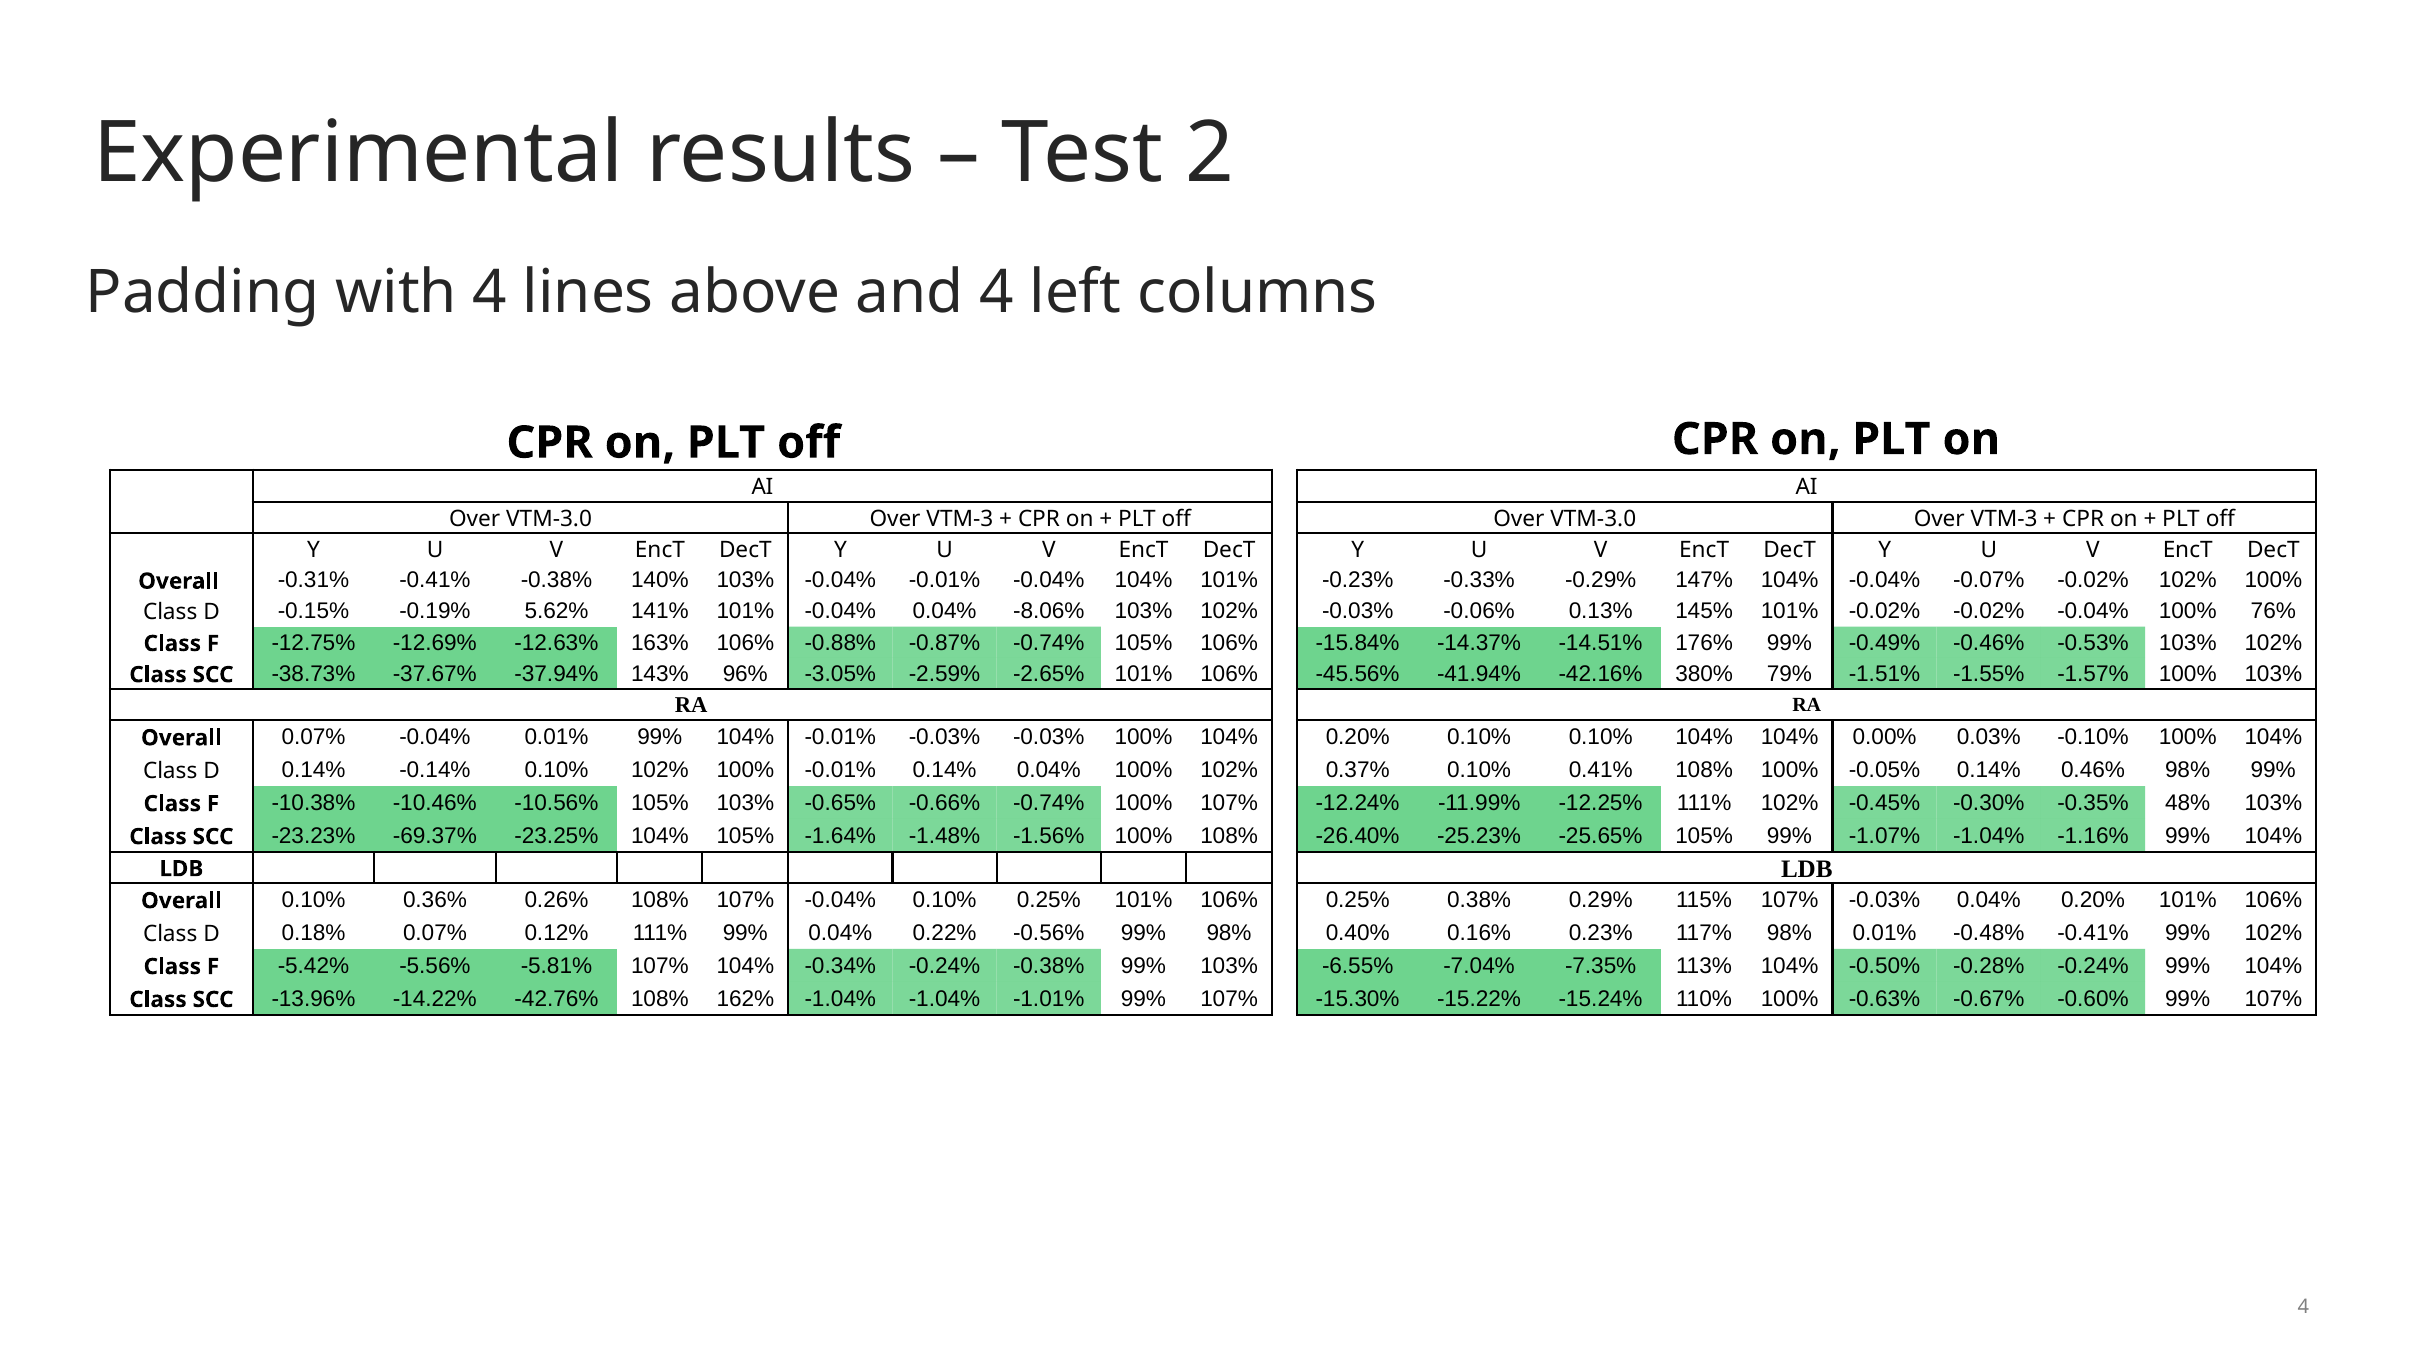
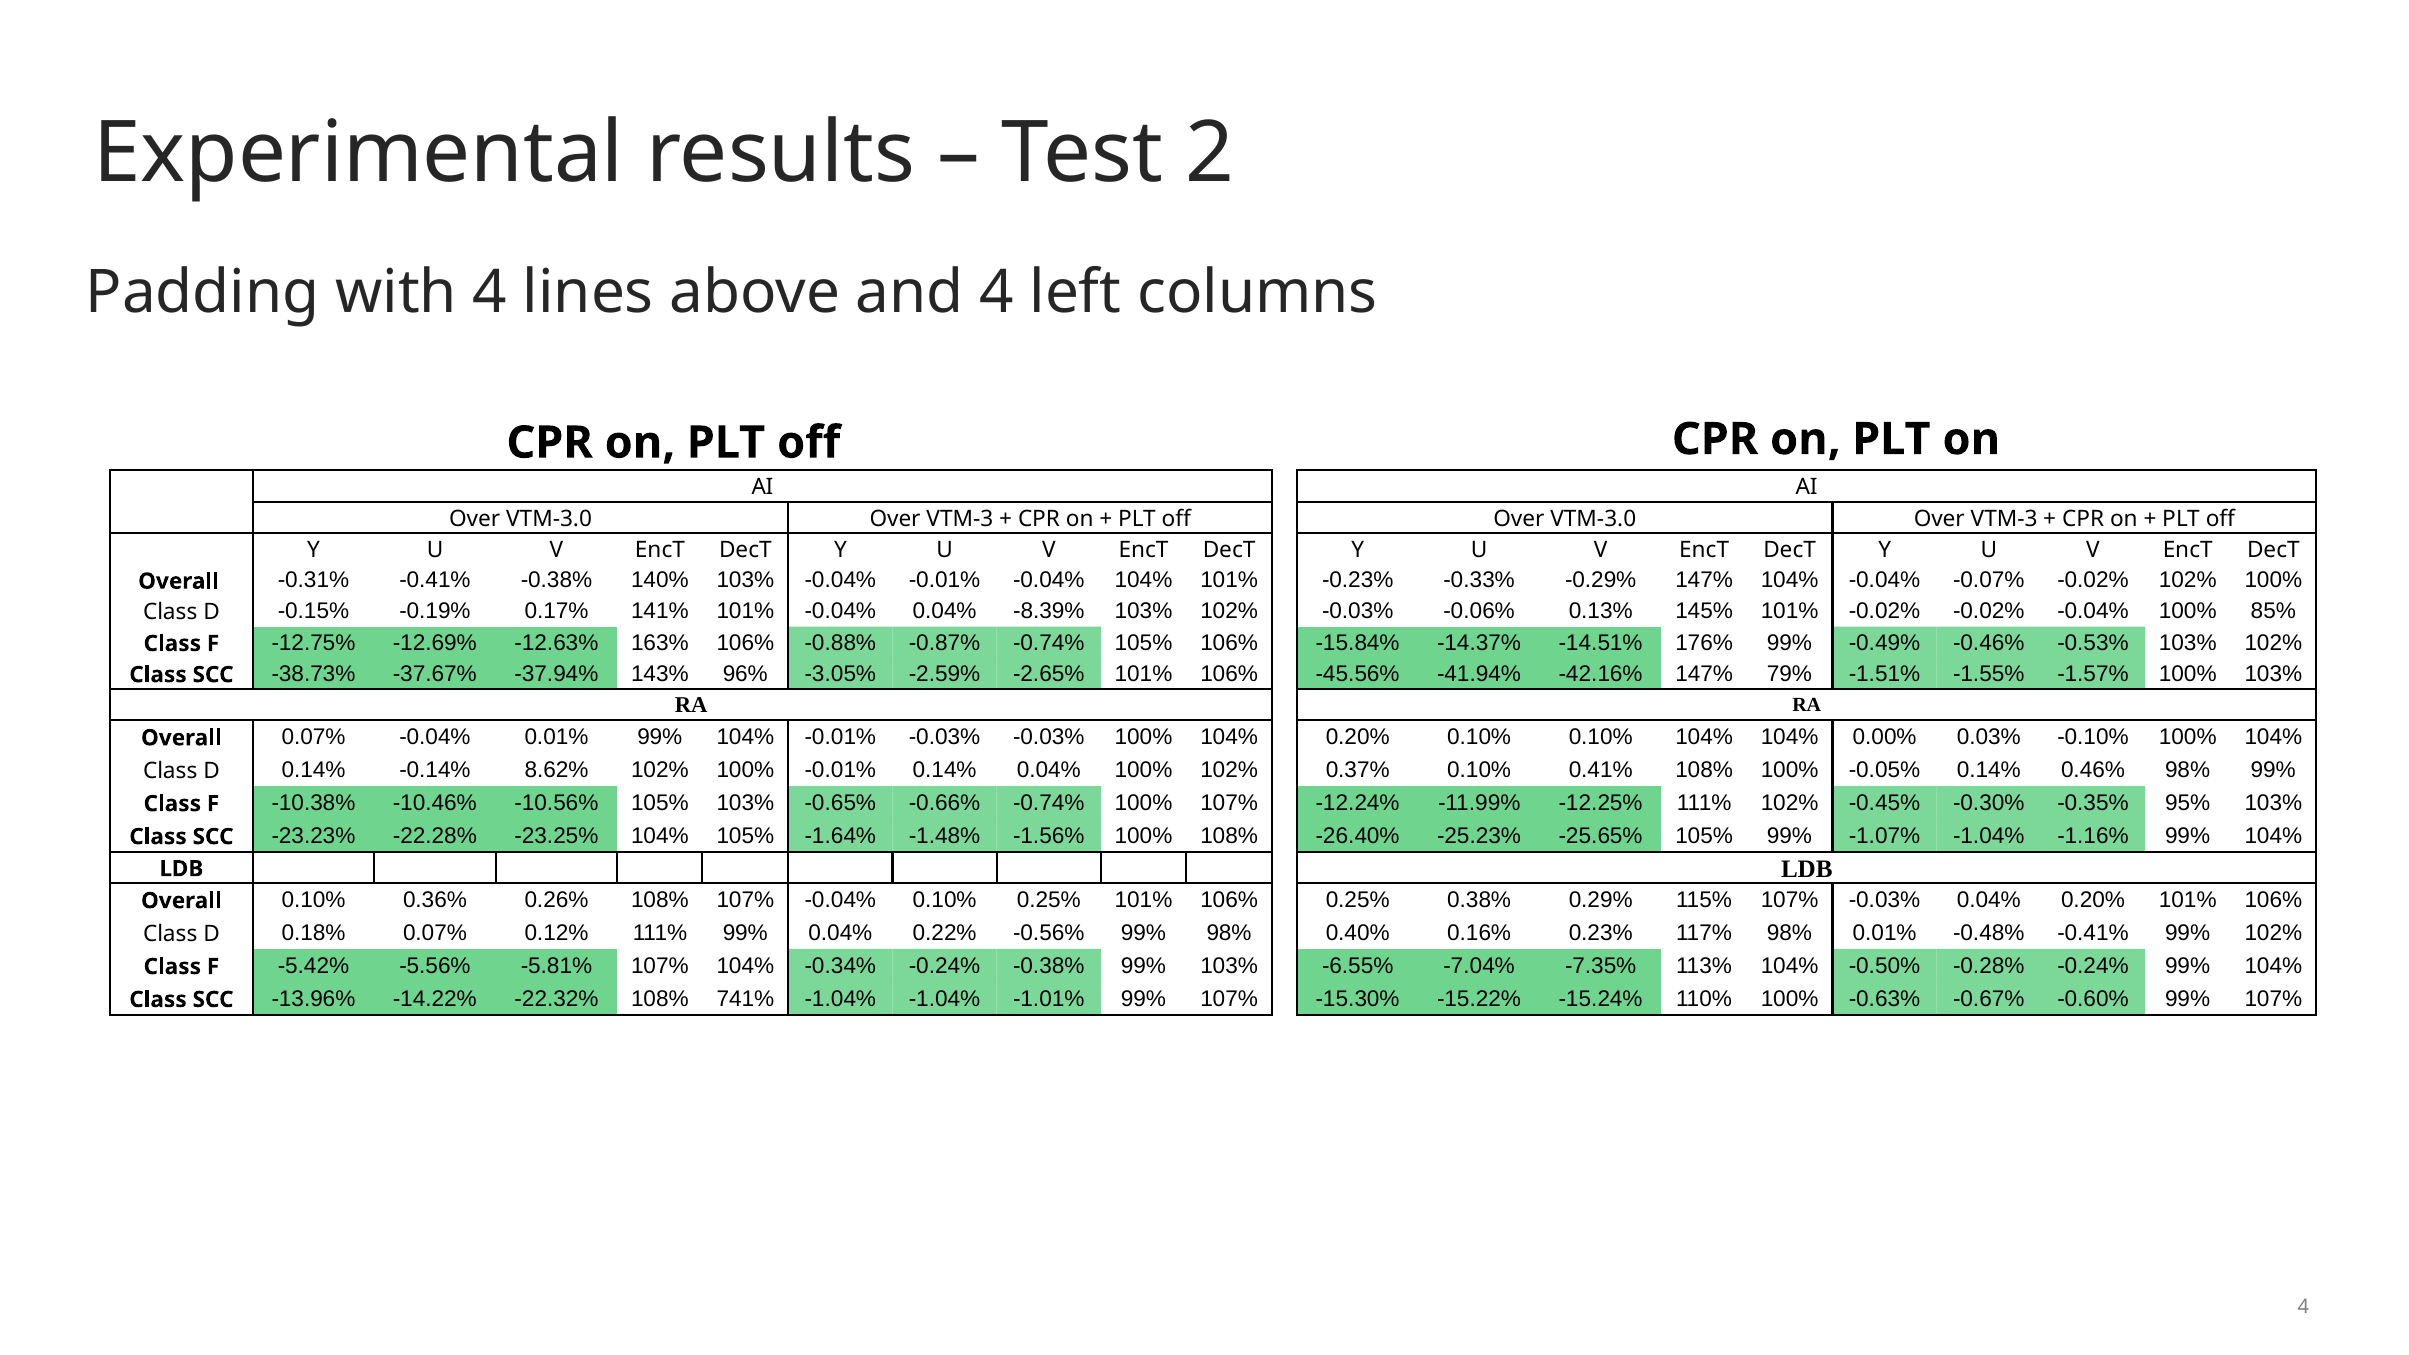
76%: 76% -> 85%
5.62%: 5.62% -> 0.17%
-8.06%: -8.06% -> -8.39%
-42.16% 380%: 380% -> 147%
-0.14% 0.10%: 0.10% -> 8.62%
48%: 48% -> 95%
-69.37%: -69.37% -> -22.28%
-42.76%: -42.76% -> -22.32%
162%: 162% -> 741%
